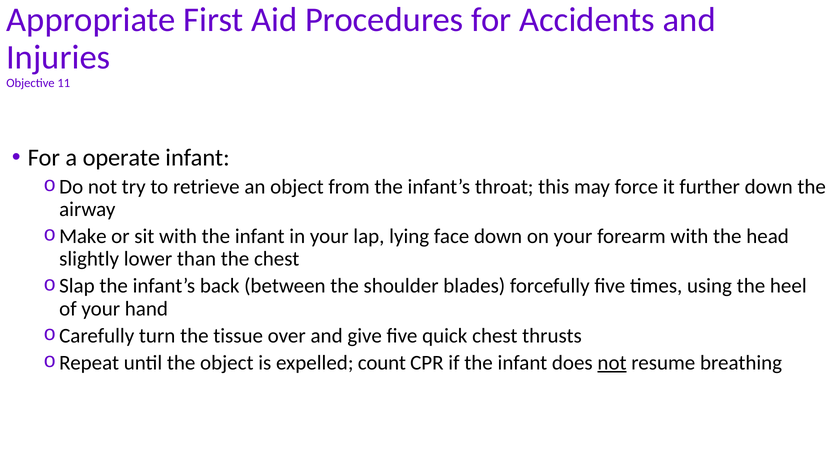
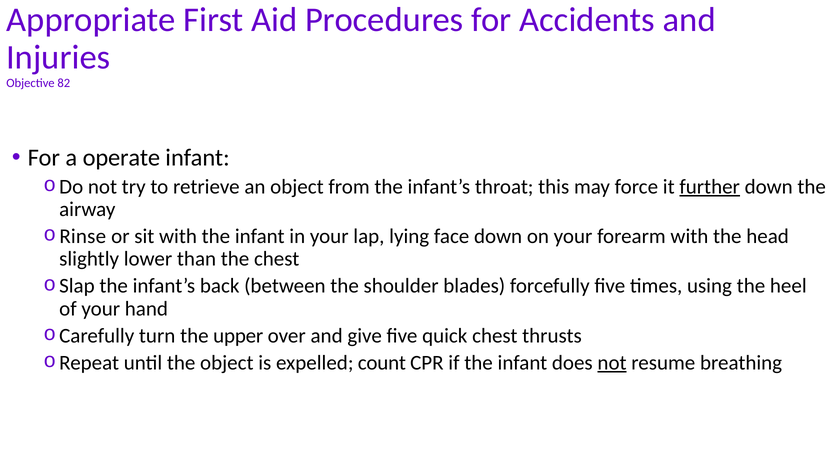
11: 11 -> 82
further underline: none -> present
Make: Make -> Rinse
tissue: tissue -> upper
